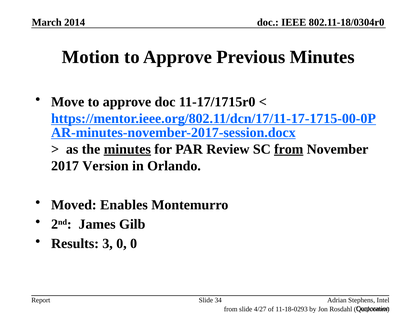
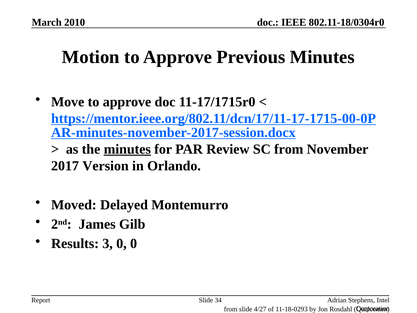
2014: 2014 -> 2010
from at (289, 149) underline: present -> none
Enables: Enables -> Delayed
